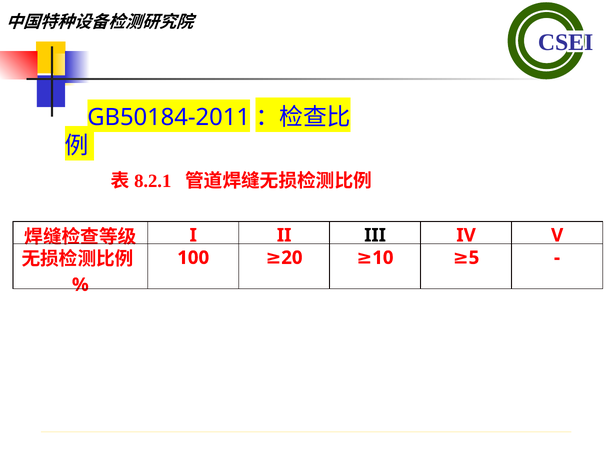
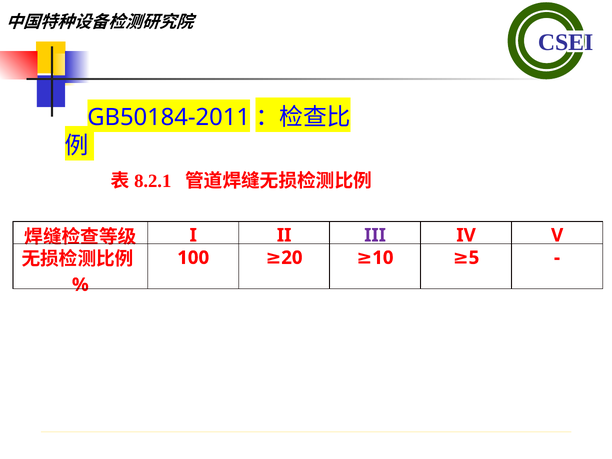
III colour: black -> purple
